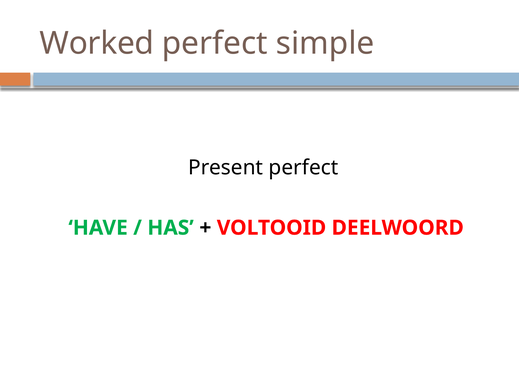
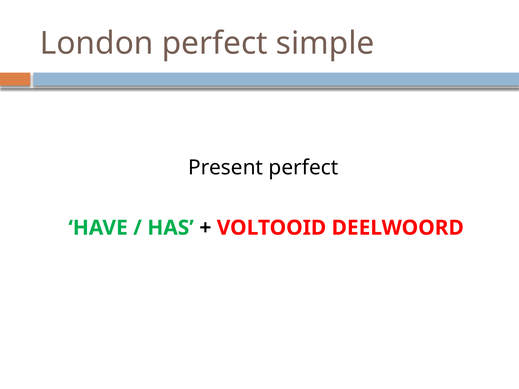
Worked: Worked -> London
